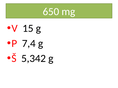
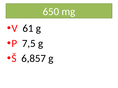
15: 15 -> 61
7,4: 7,4 -> 7,5
5,342: 5,342 -> 6,857
